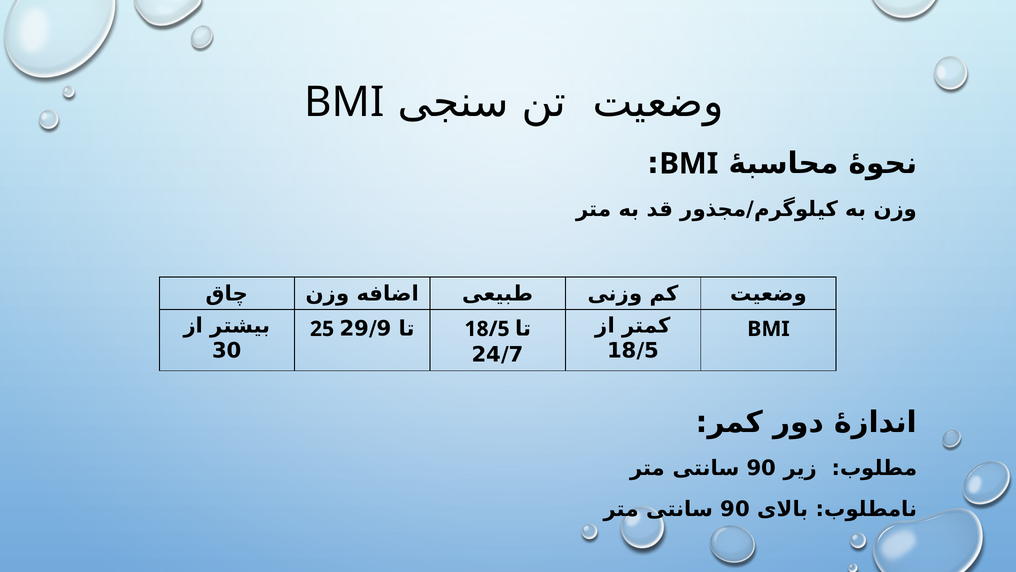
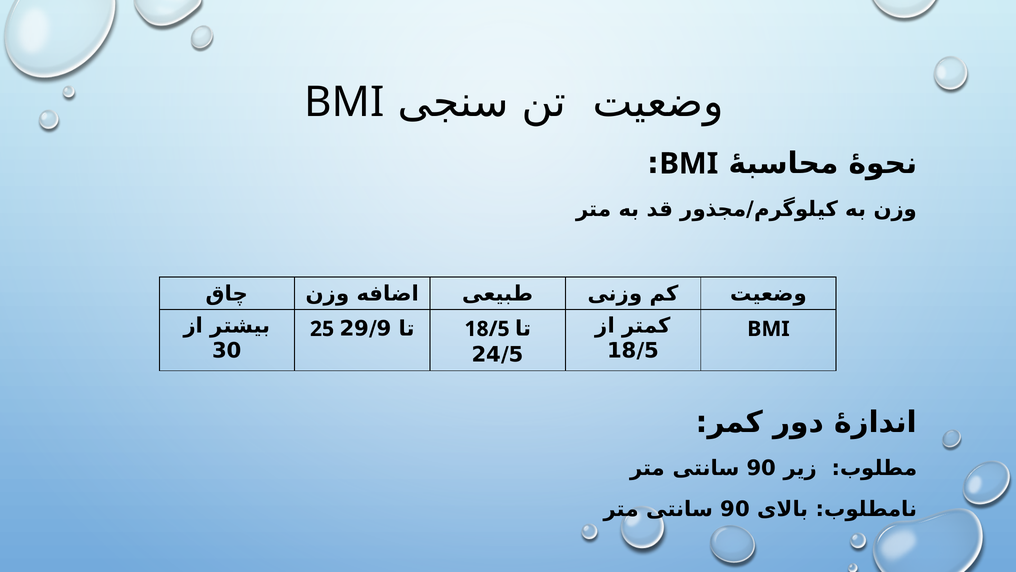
24/7: 24/7 -> 24/5
